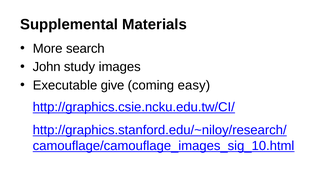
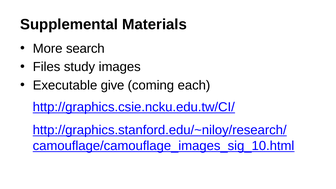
John: John -> Files
easy: easy -> each
